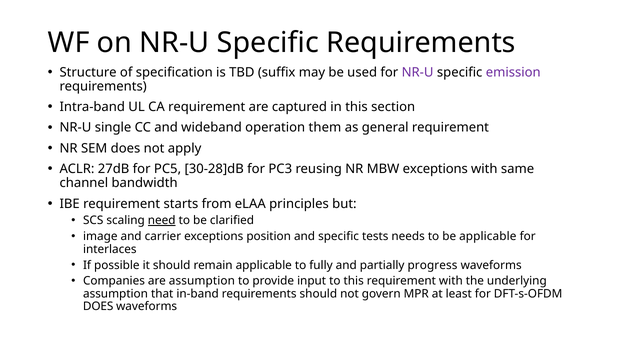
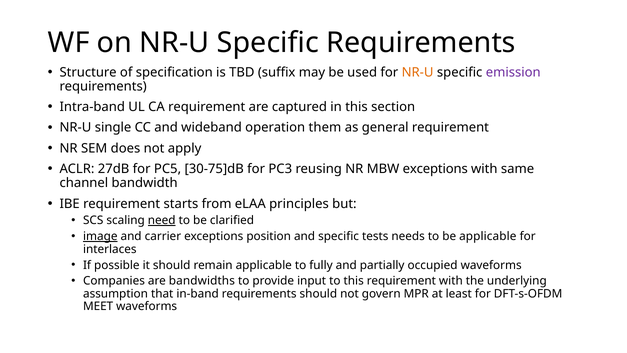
NR-U at (418, 72) colour: purple -> orange
30-28]dB: 30-28]dB -> 30-75]dB
image underline: none -> present
progress: progress -> occupied
are assumption: assumption -> bandwidths
DOES at (98, 306): DOES -> MEET
